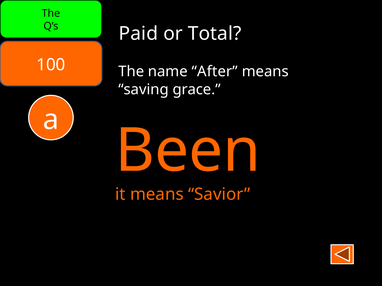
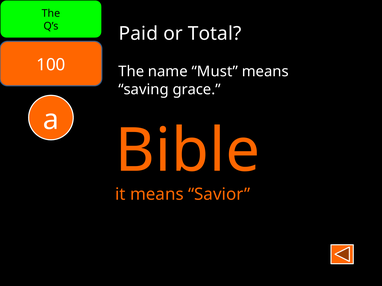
After: After -> Must
Been: Been -> Bible
